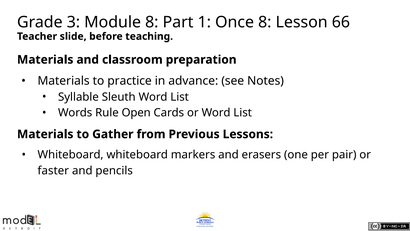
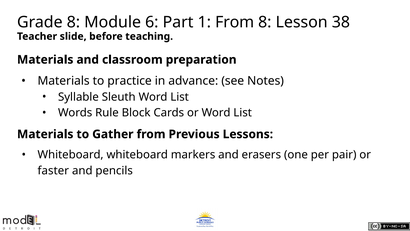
Grade 3: 3 -> 8
Module 8: 8 -> 6
1 Once: Once -> From
66: 66 -> 38
Open: Open -> Block
